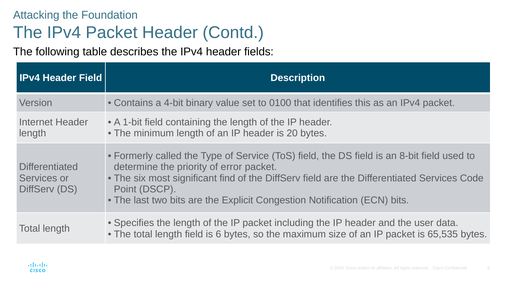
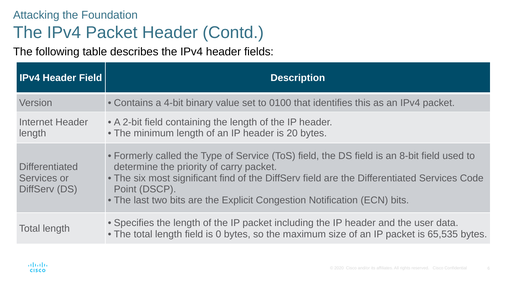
1-bit: 1-bit -> 2-bit
error: error -> carry
is 6: 6 -> 0
